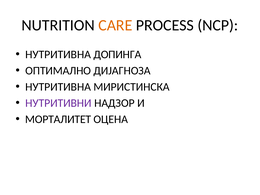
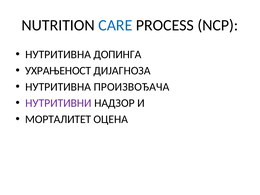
CARE colour: orange -> blue
ОПТИМАЛНО: ОПТИМАЛНО -> УХРАЊЕНОСТ
МИРИСТИНСКА: МИРИСТИНСКА -> ПРОИЗВОЂАЧА
